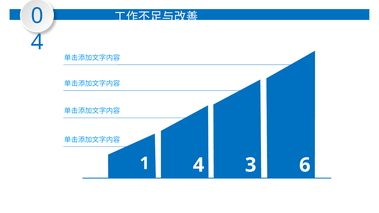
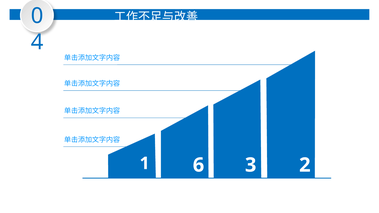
1 4: 4 -> 6
6: 6 -> 2
